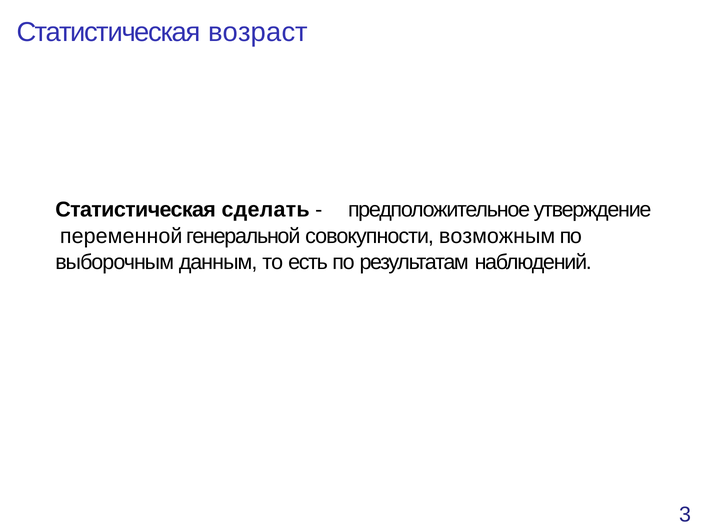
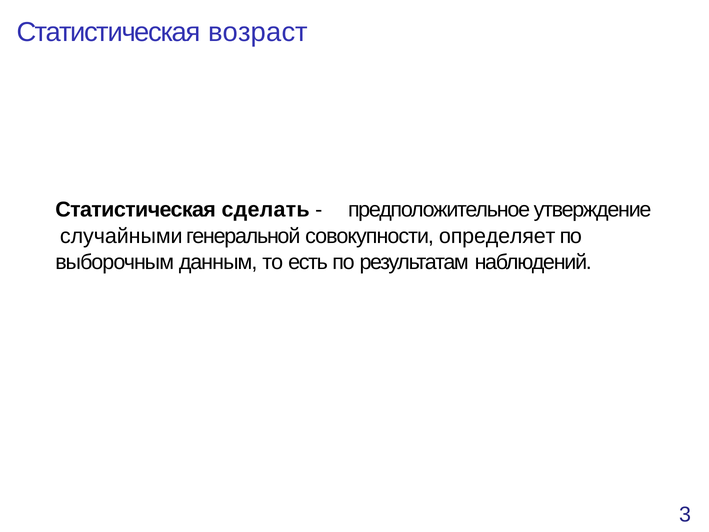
переменной: переменной -> случайными
возможным: возможным -> определяет
